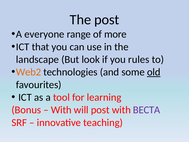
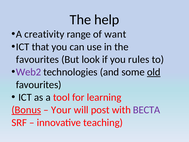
The post: post -> help
everyone: everyone -> creativity
more: more -> want
landscape at (37, 59): landscape -> favourites
Web2 colour: orange -> purple
Bonus underline: none -> present
With at (61, 110): With -> Your
